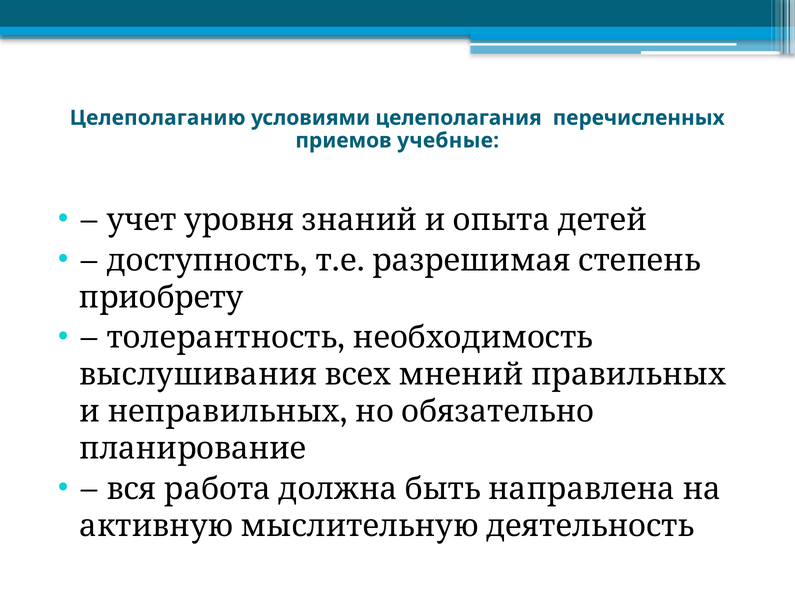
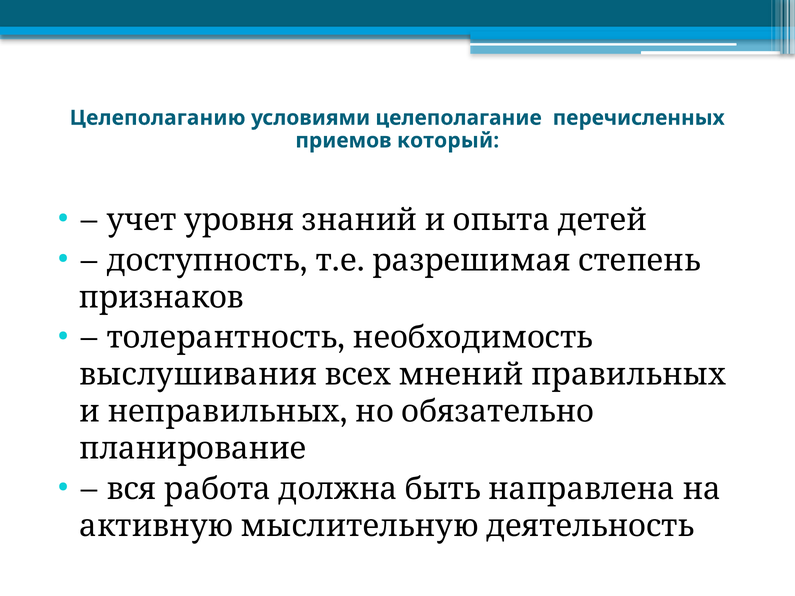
целеполагания: целеполагания -> целеполагание
учебные: учебные -> который
приобрету: приобрету -> признаков
